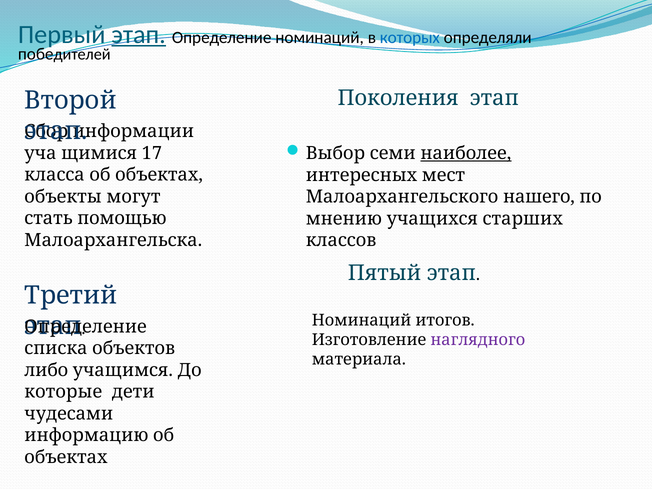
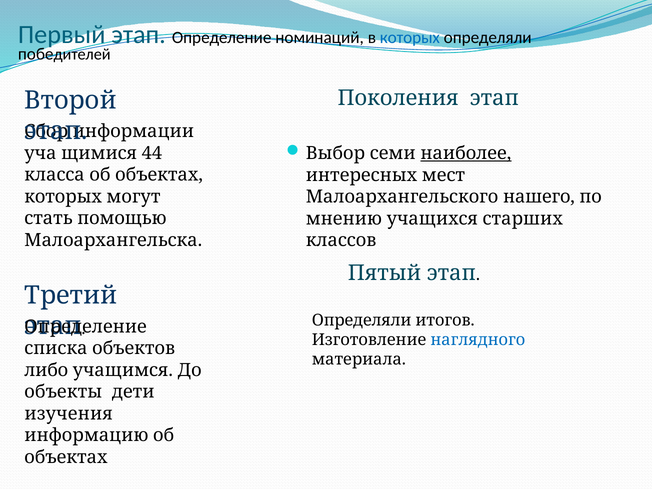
этап at (139, 34) underline: present -> none
17: 17 -> 44
объекты at (63, 197): объекты -> которых
Номинаций at (362, 320): Номинаций -> Определяли
наглядного colour: purple -> blue
которые: которые -> объекты
чудесами: чудесами -> изучения
